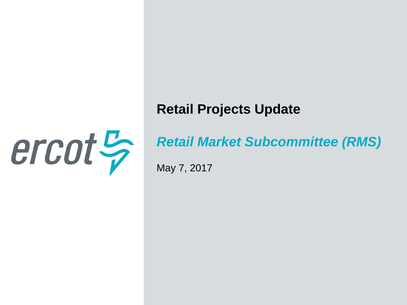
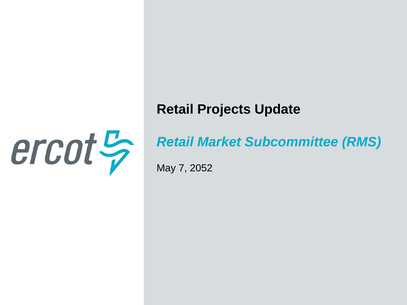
2017: 2017 -> 2052
